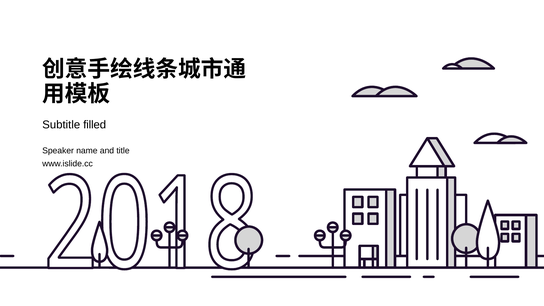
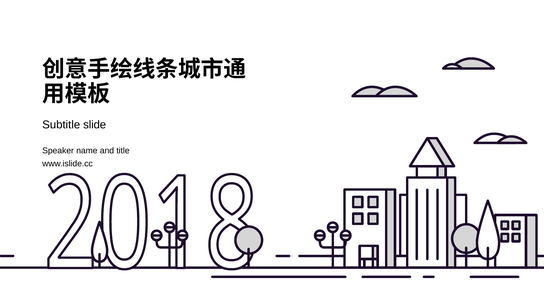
filled: filled -> slide
